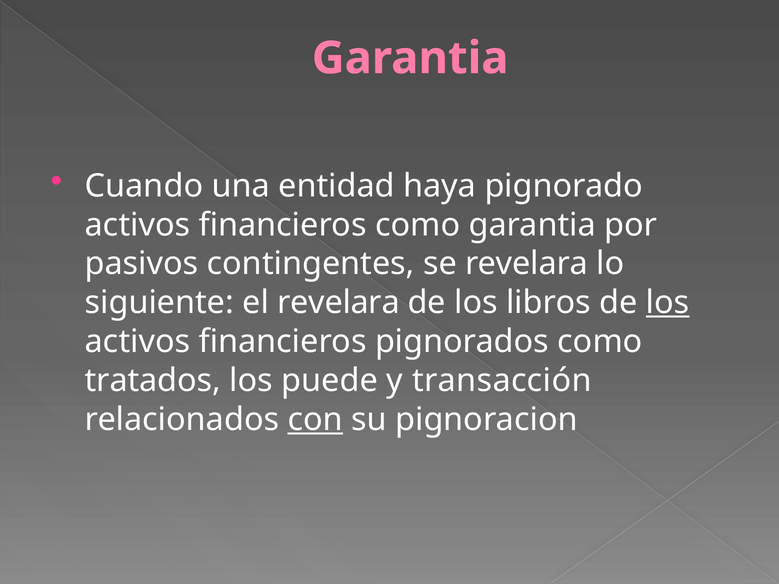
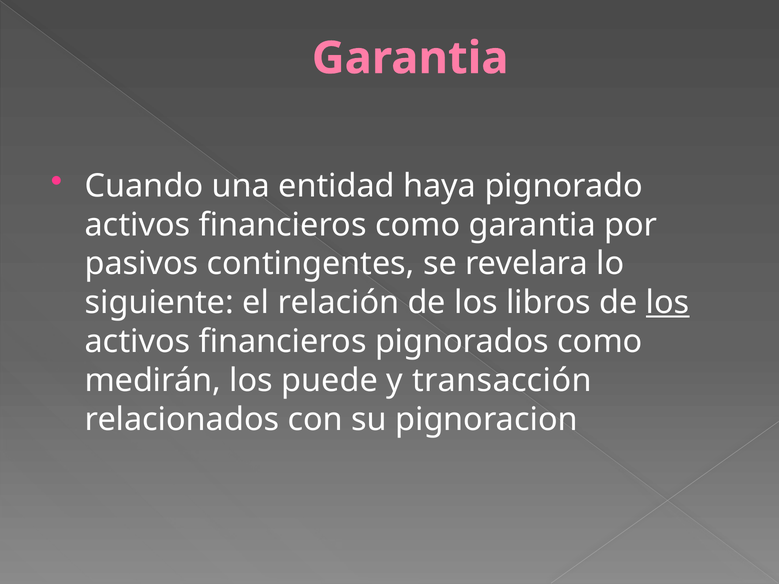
el revelara: revelara -> relación
tratados: tratados -> medirán
con underline: present -> none
